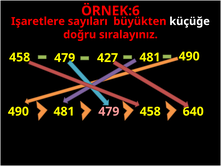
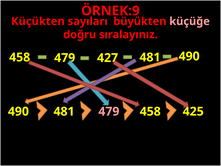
ÖRNEK:6: ÖRNEK:6 -> ÖRNEK:9
Işaretlere: Işaretlere -> Küçükten
küçüğe colour: white -> pink
640: 640 -> 425
